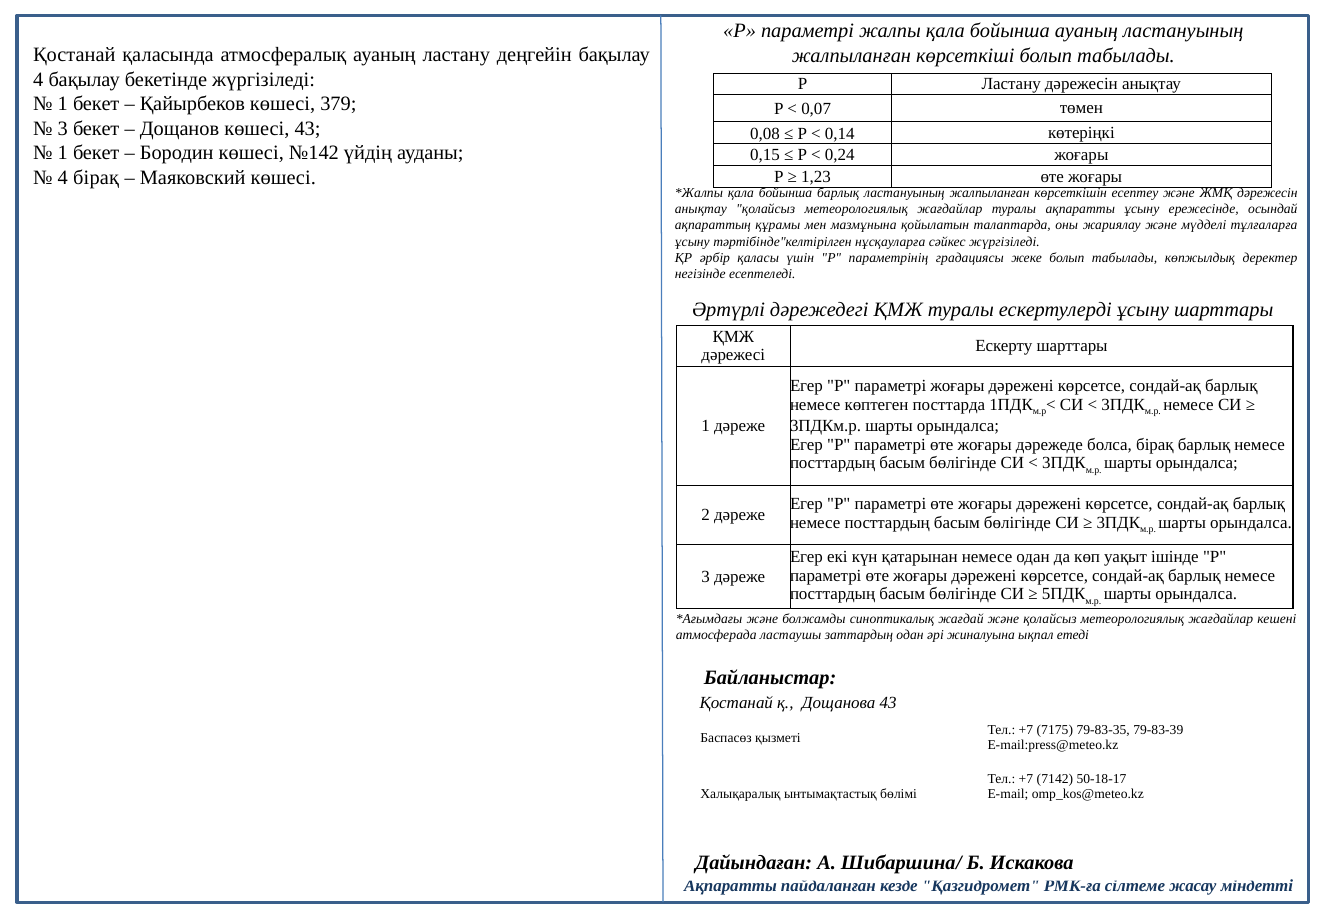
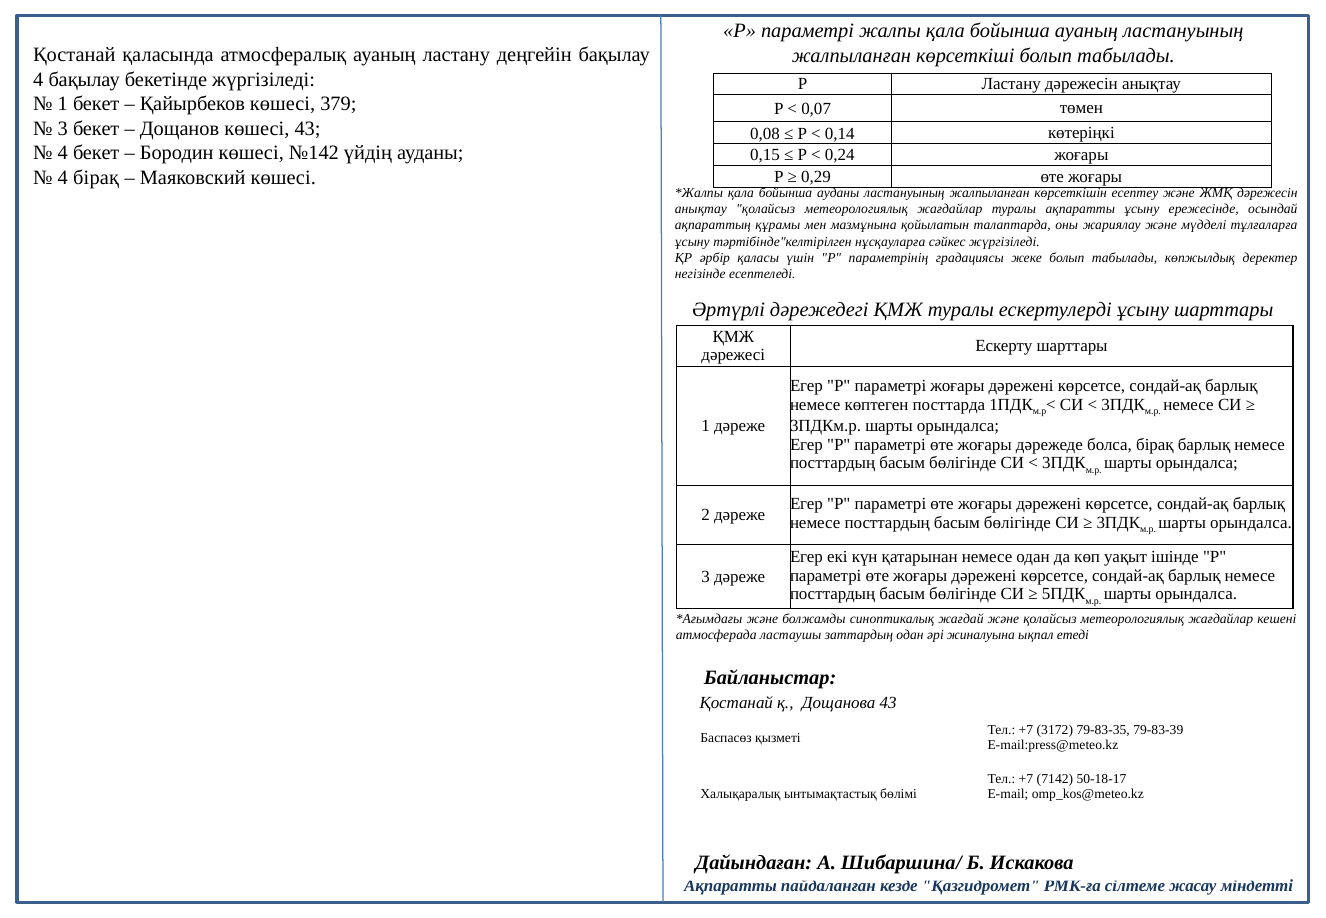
1 at (63, 153): 1 -> 4
1,23: 1,23 -> 0,29
бойынша барлық: барлық -> ауданы
7175: 7175 -> 3172
